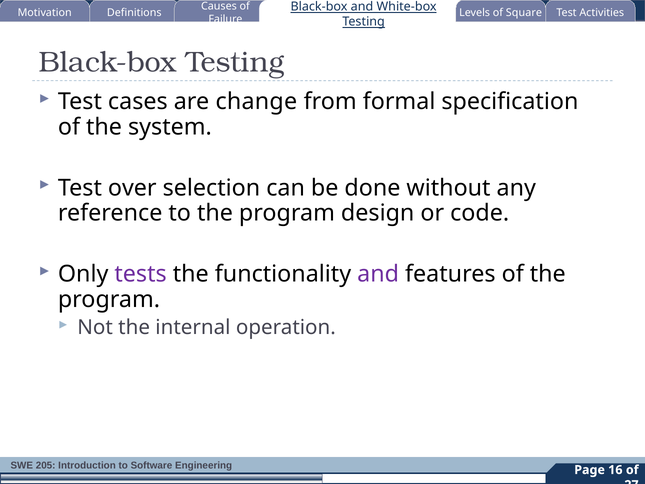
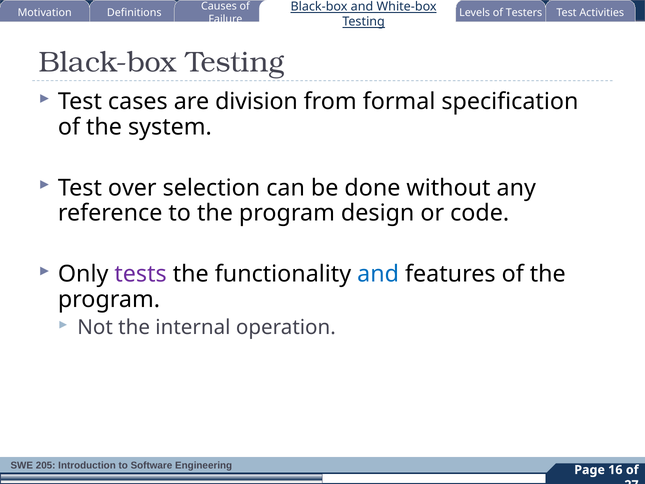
Square: Square -> Testers
change: change -> division
and at (378, 274) colour: purple -> blue
